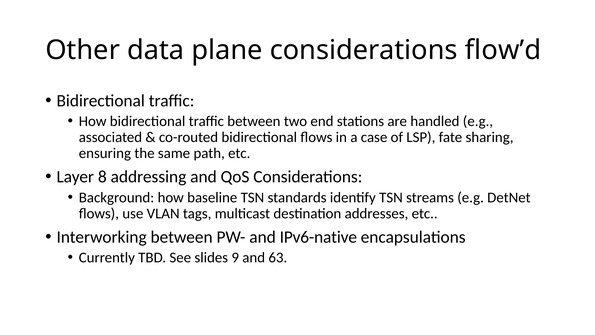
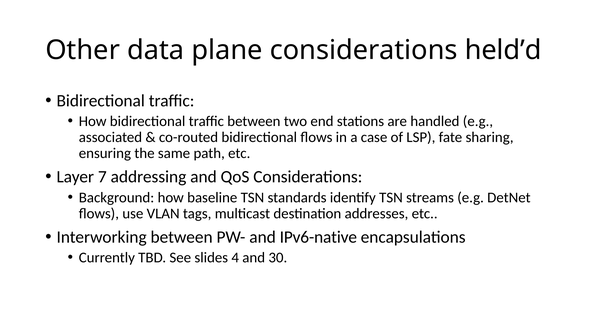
flow’d: flow’d -> held’d
8: 8 -> 7
9: 9 -> 4
63: 63 -> 30
